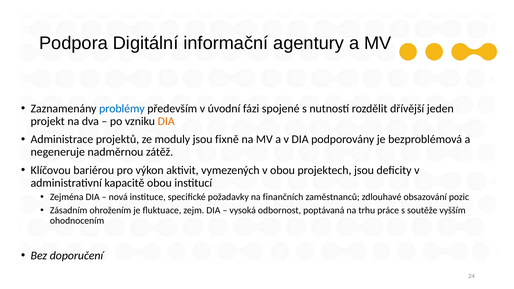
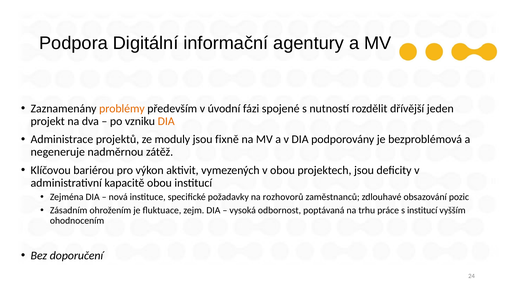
problémy colour: blue -> orange
finančních: finančních -> rozhovorů
s soutěže: soutěže -> institucí
